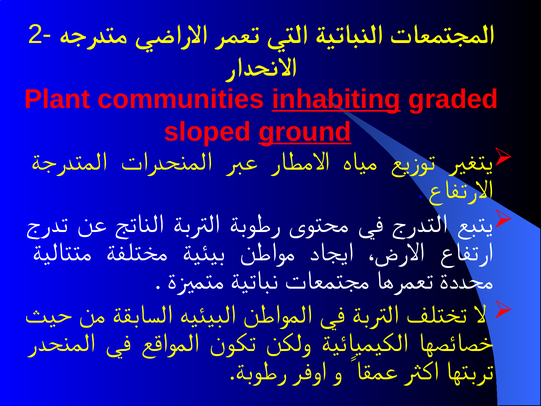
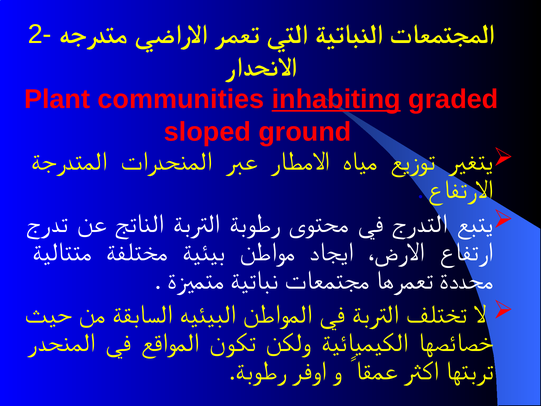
ground underline: present -> none
